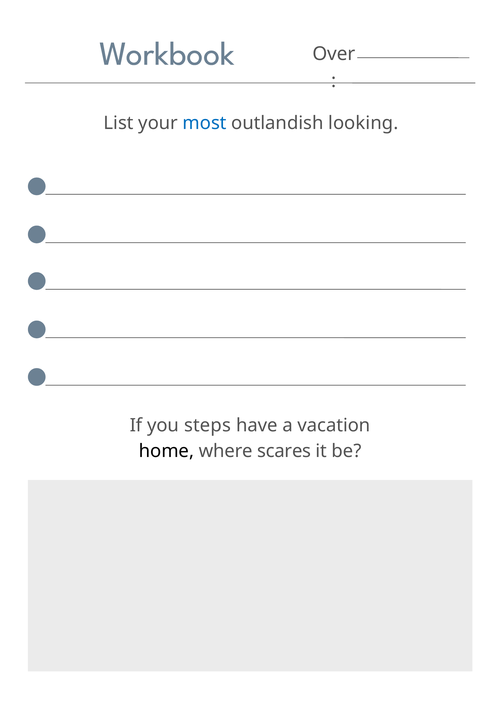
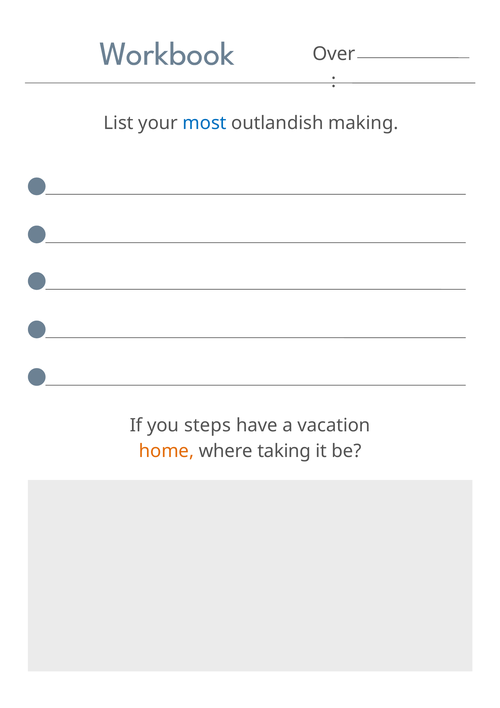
looking: looking -> making
home colour: black -> orange
scares: scares -> taking
